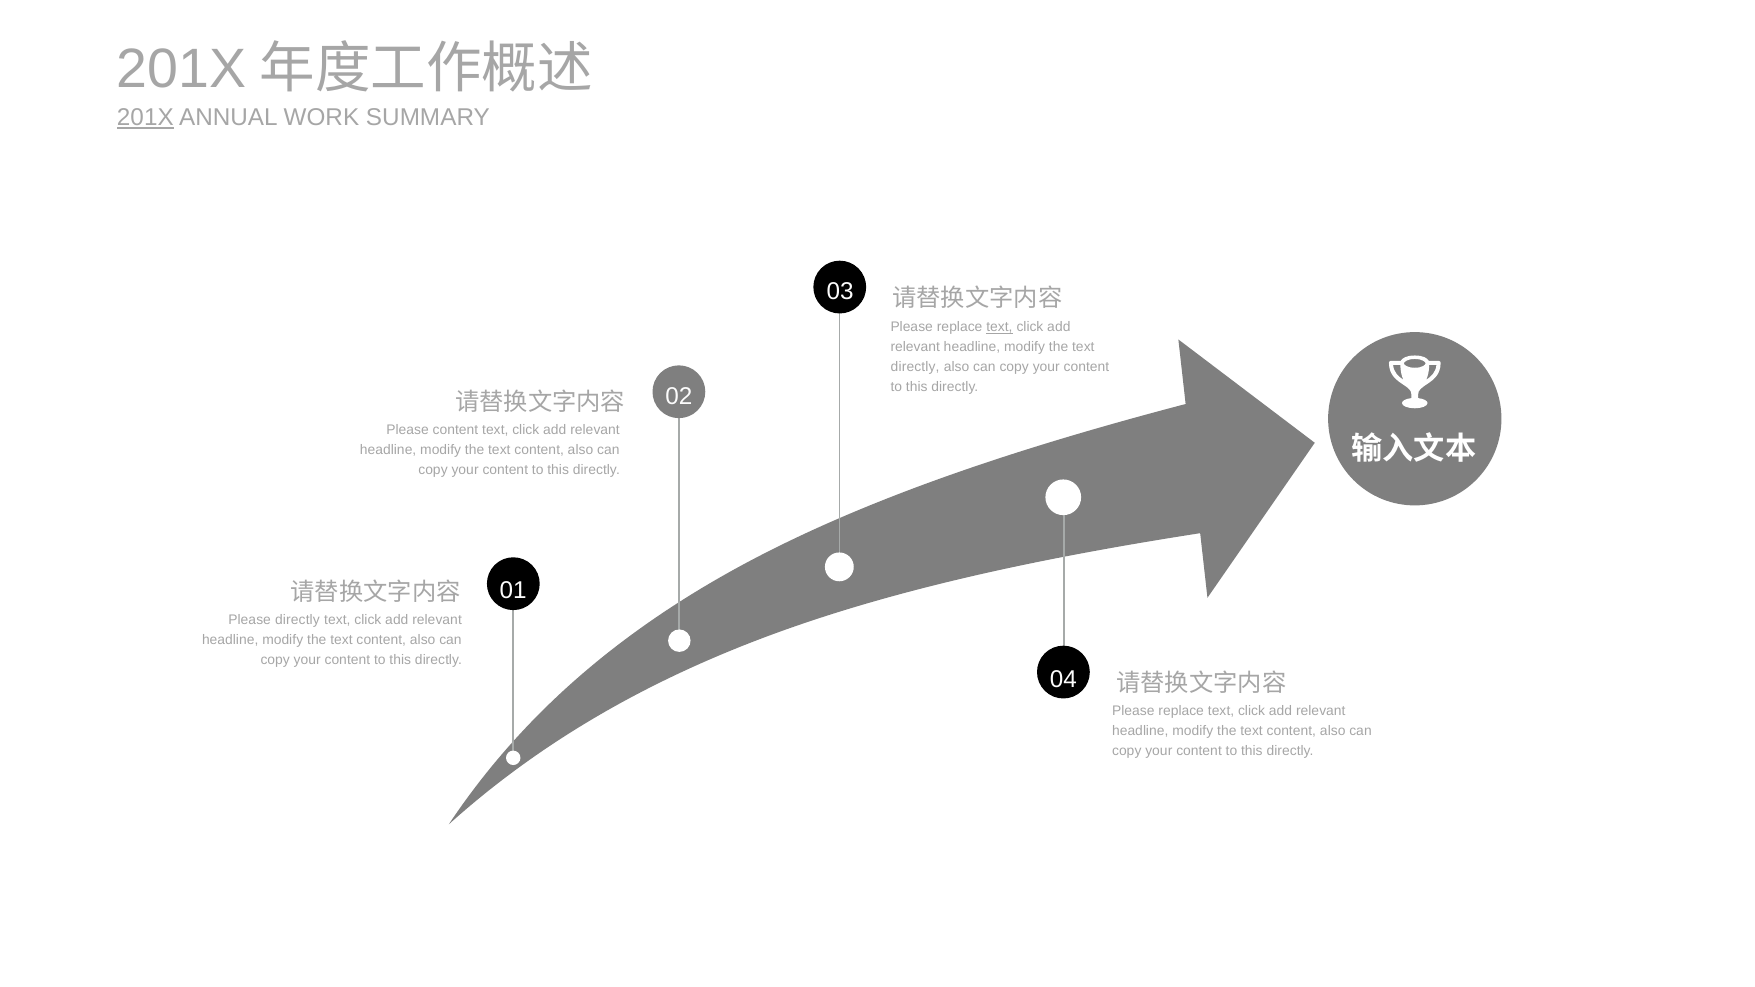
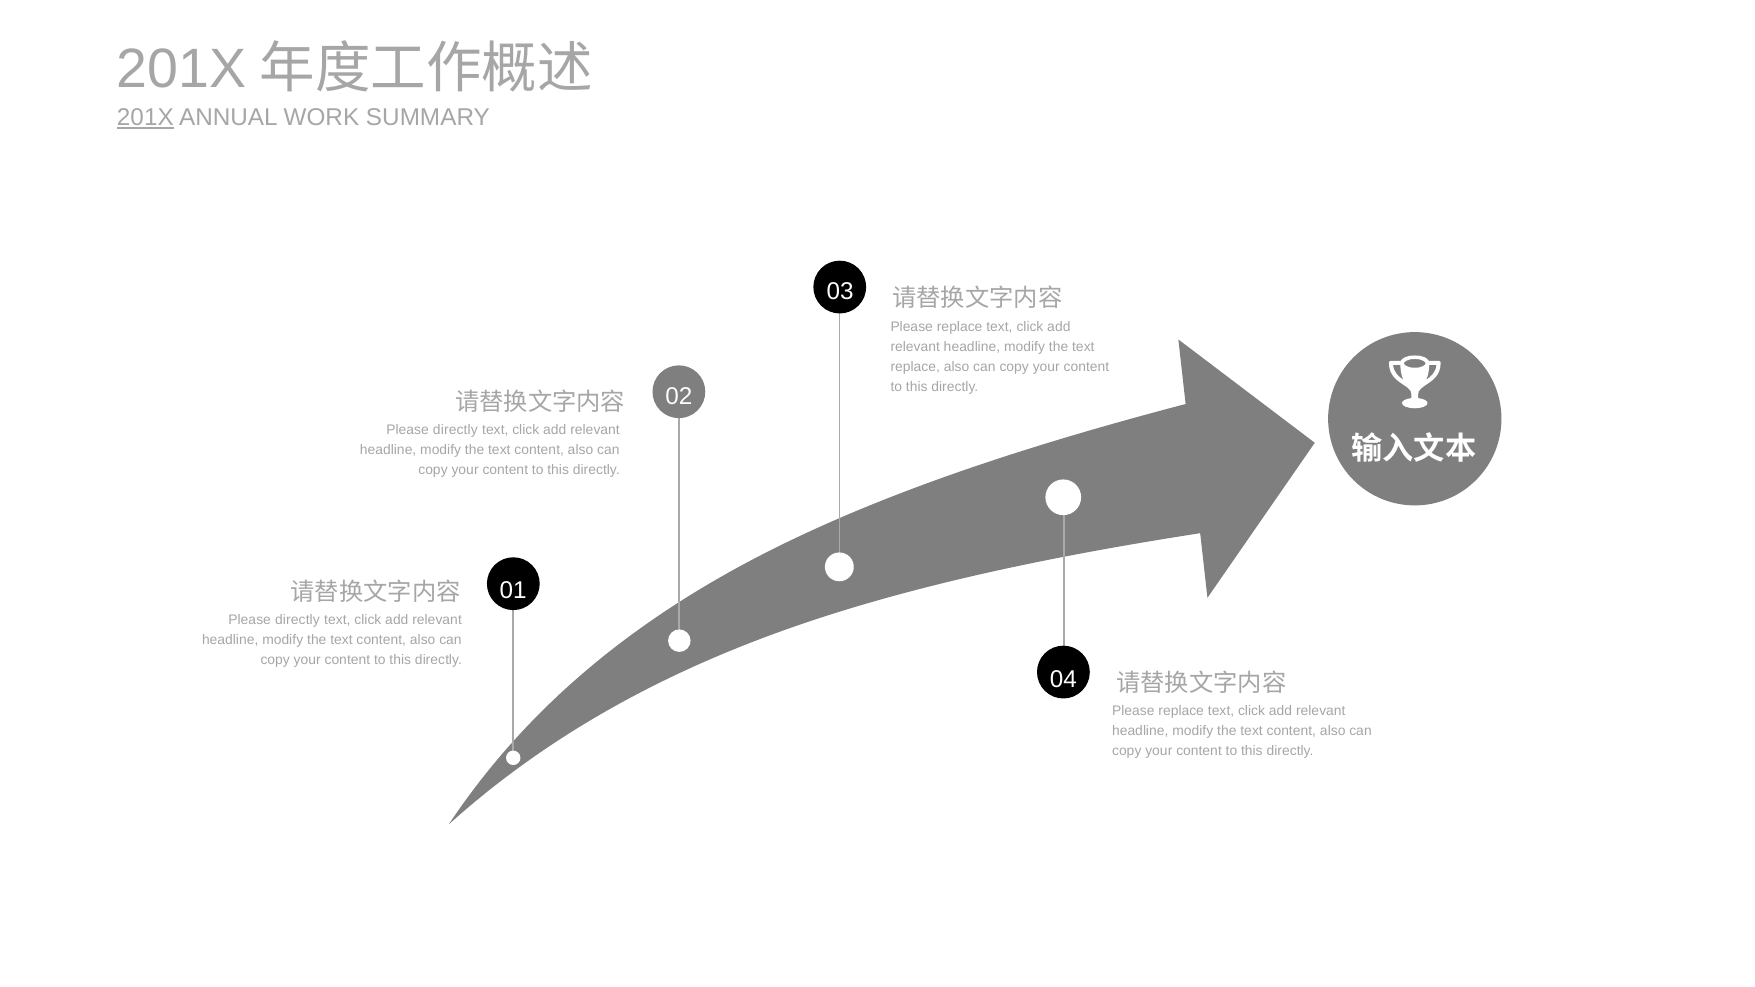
text at (999, 327) underline: present -> none
directly at (915, 367): directly -> replace
content at (455, 430): content -> directly
